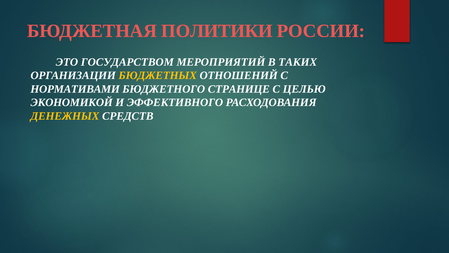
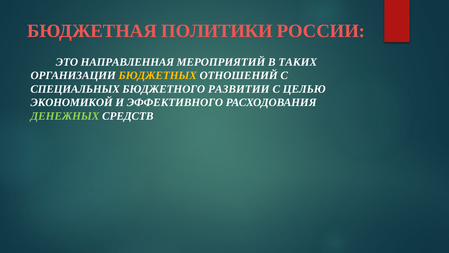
ГОСУДАРСТВОМ: ГОСУДАРСТВОМ -> НАПРАВЛЕННАЯ
НОРМАТИВАМИ: НОРМАТИВАМИ -> СПЕЦИАЛЬНЫХ
СТРАНИЦЕ: СТРАНИЦЕ -> РАЗВИТИИ
ДЕНЕЖНЫХ colour: yellow -> light green
